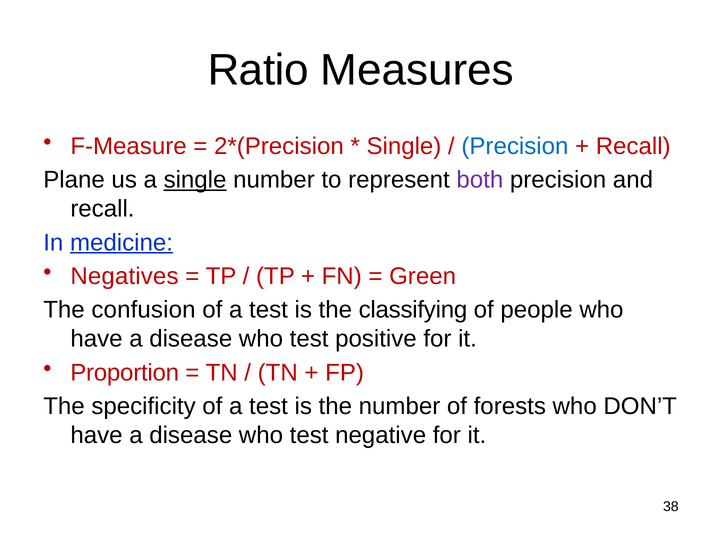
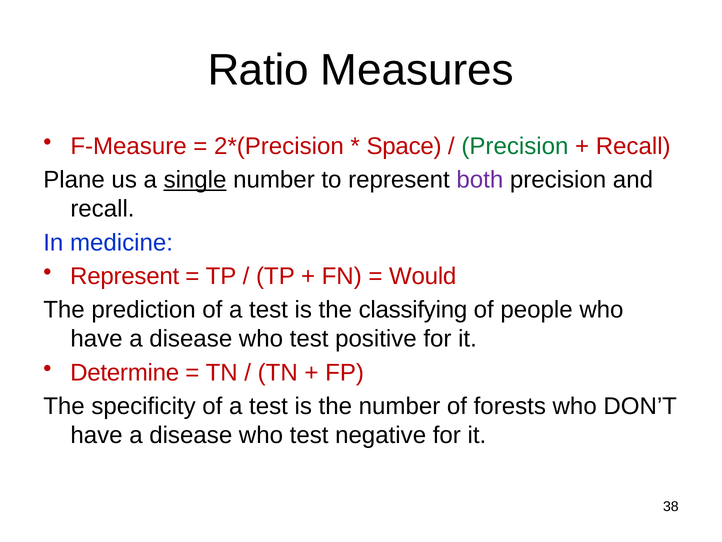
Single at (404, 146): Single -> Space
Precision at (515, 146) colour: blue -> green
medicine underline: present -> none
Negatives at (124, 276): Negatives -> Represent
Green: Green -> Would
confusion: confusion -> prediction
Proportion: Proportion -> Determine
